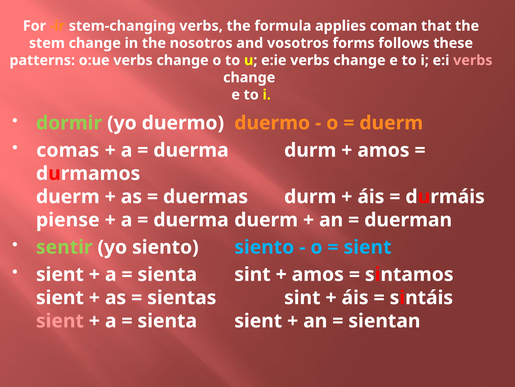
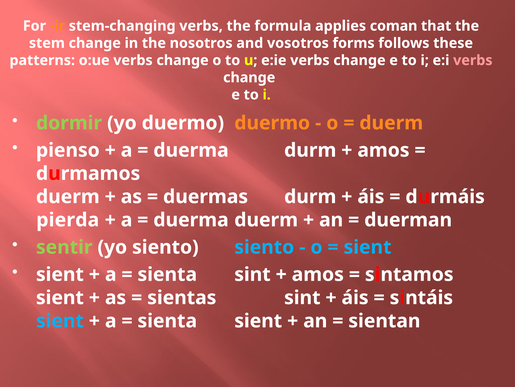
comas: comas -> pienso
piense: piense -> pierda
sient at (60, 320) colour: pink -> light blue
